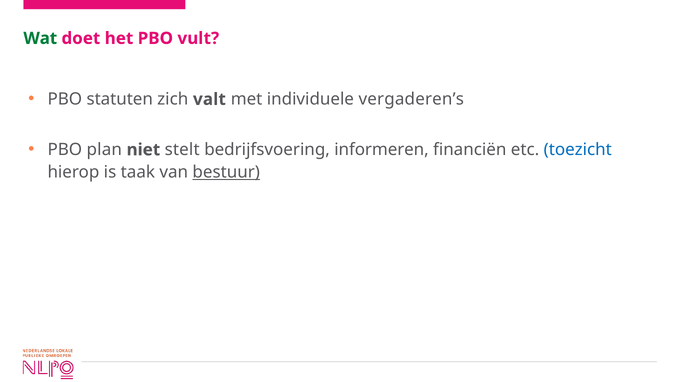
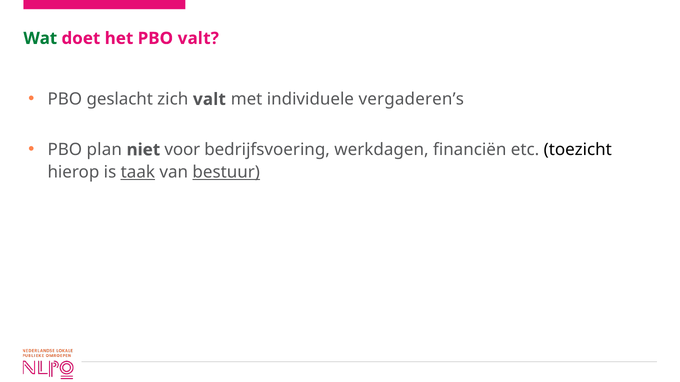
PBO vult: vult -> valt
statuten: statuten -> geslacht
stelt: stelt -> voor
informeren: informeren -> werkdagen
toezicht colour: blue -> black
taak underline: none -> present
